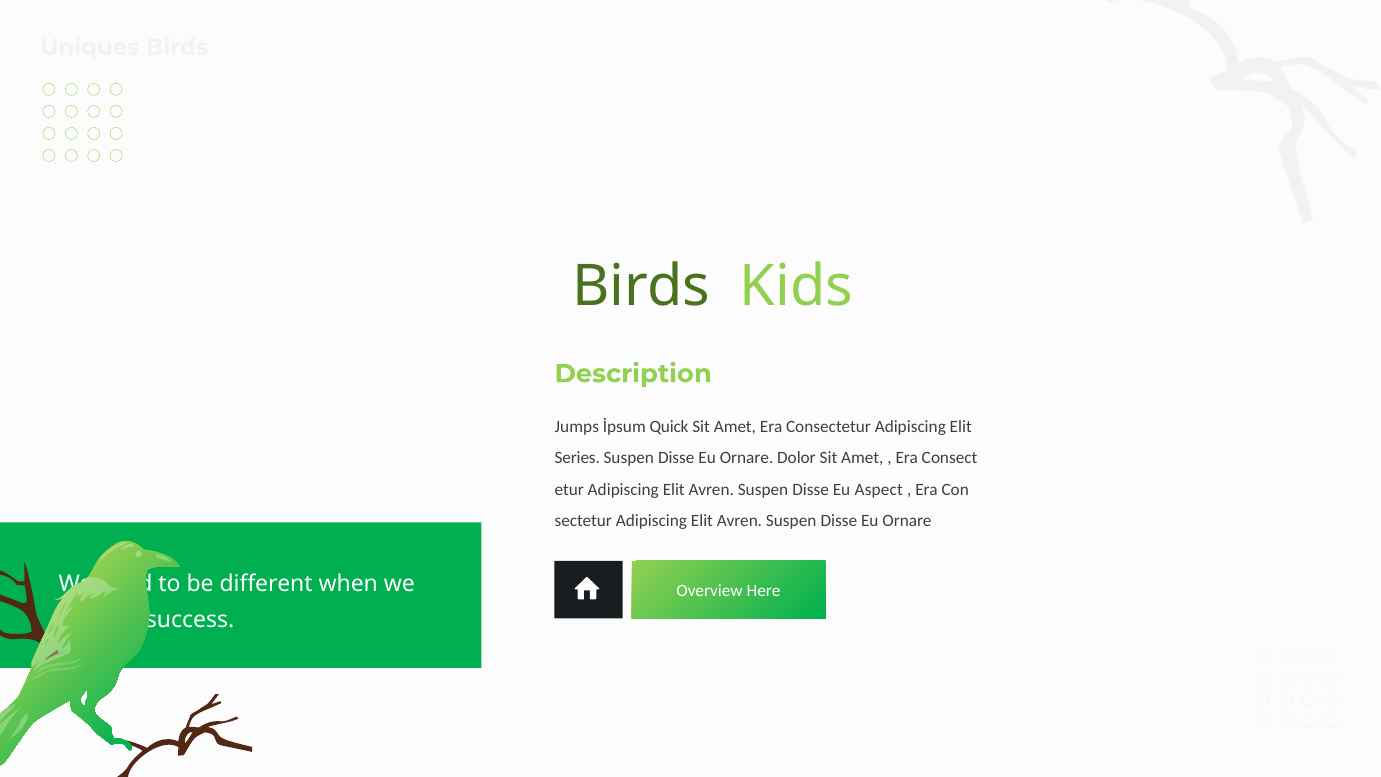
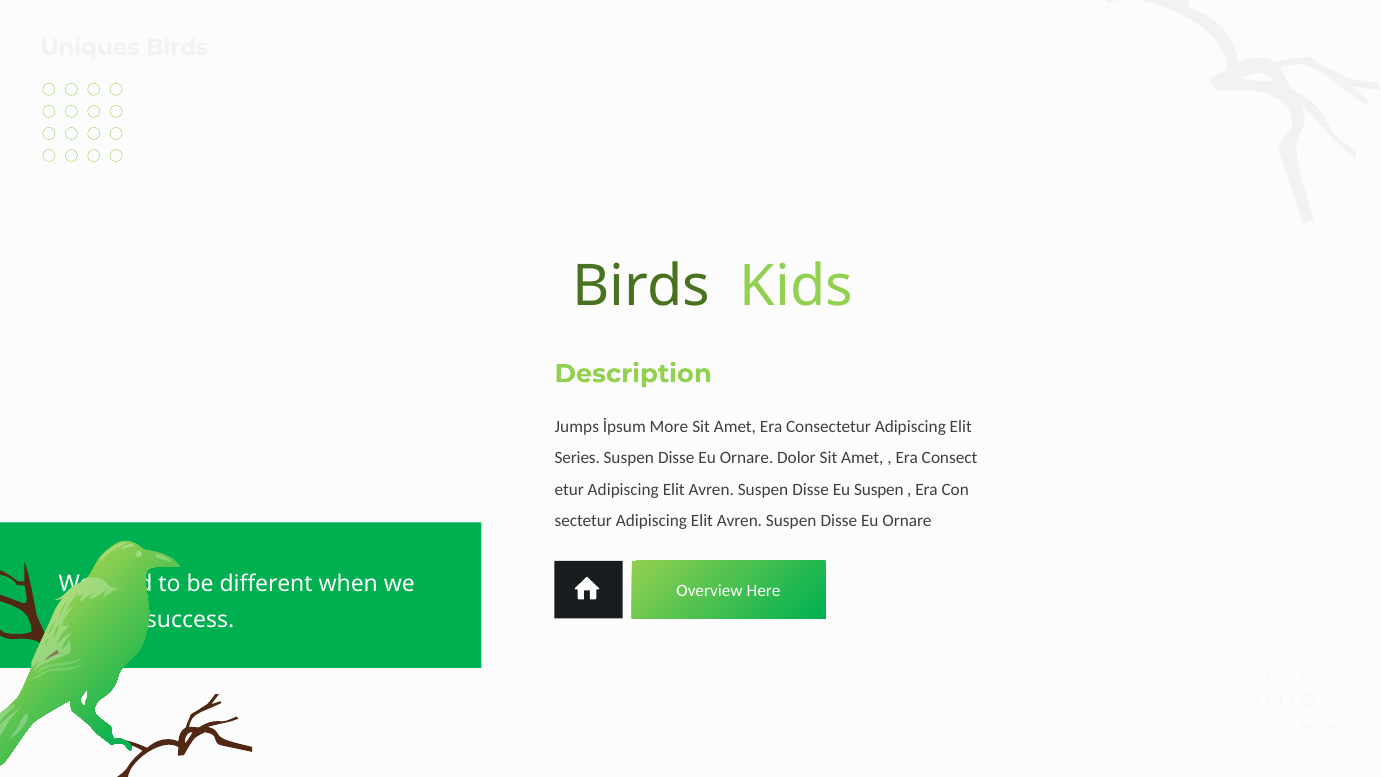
Quick: Quick -> More
Aspect at (879, 489): Aspect -> Suspen
